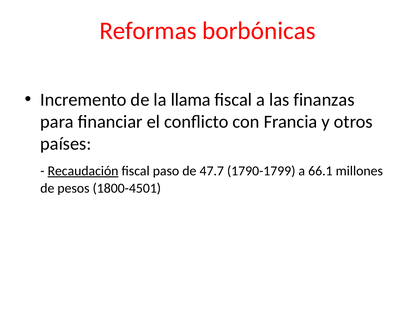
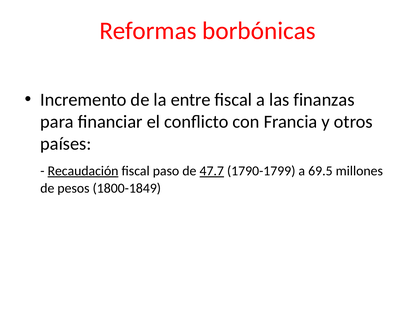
llama: llama -> entre
47.7 underline: none -> present
66.1: 66.1 -> 69.5
1800-4501: 1800-4501 -> 1800-1849
